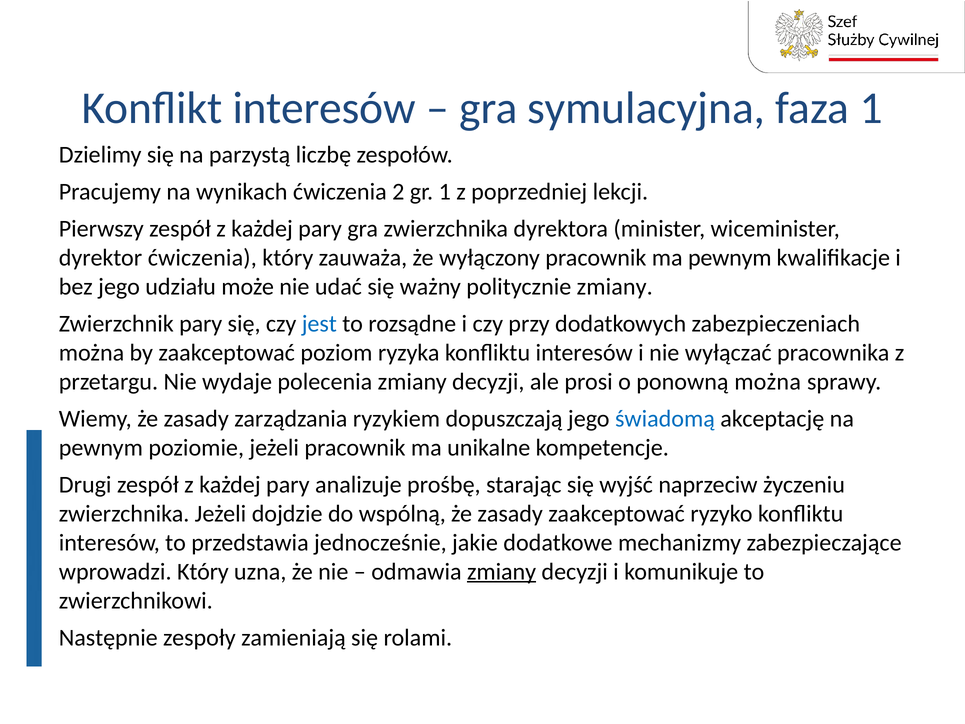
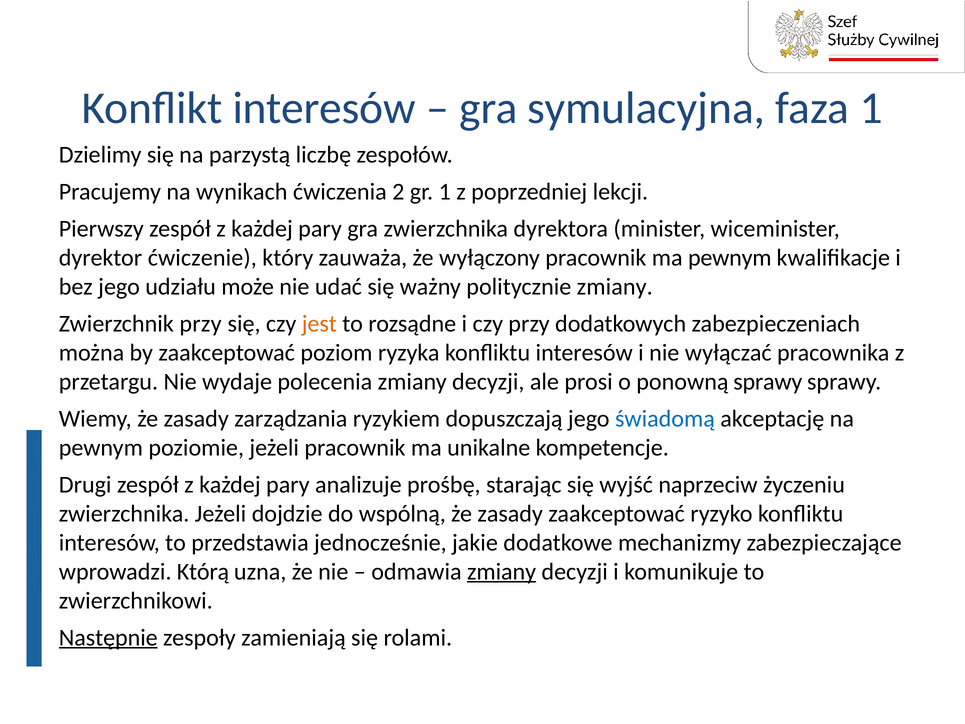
dyrektor ćwiczenia: ćwiczenia -> ćwiczenie
Zwierzchnik pary: pary -> przy
jest colour: blue -> orange
ponowną można: można -> sprawy
wprowadzi Który: Który -> Którą
Następnie underline: none -> present
